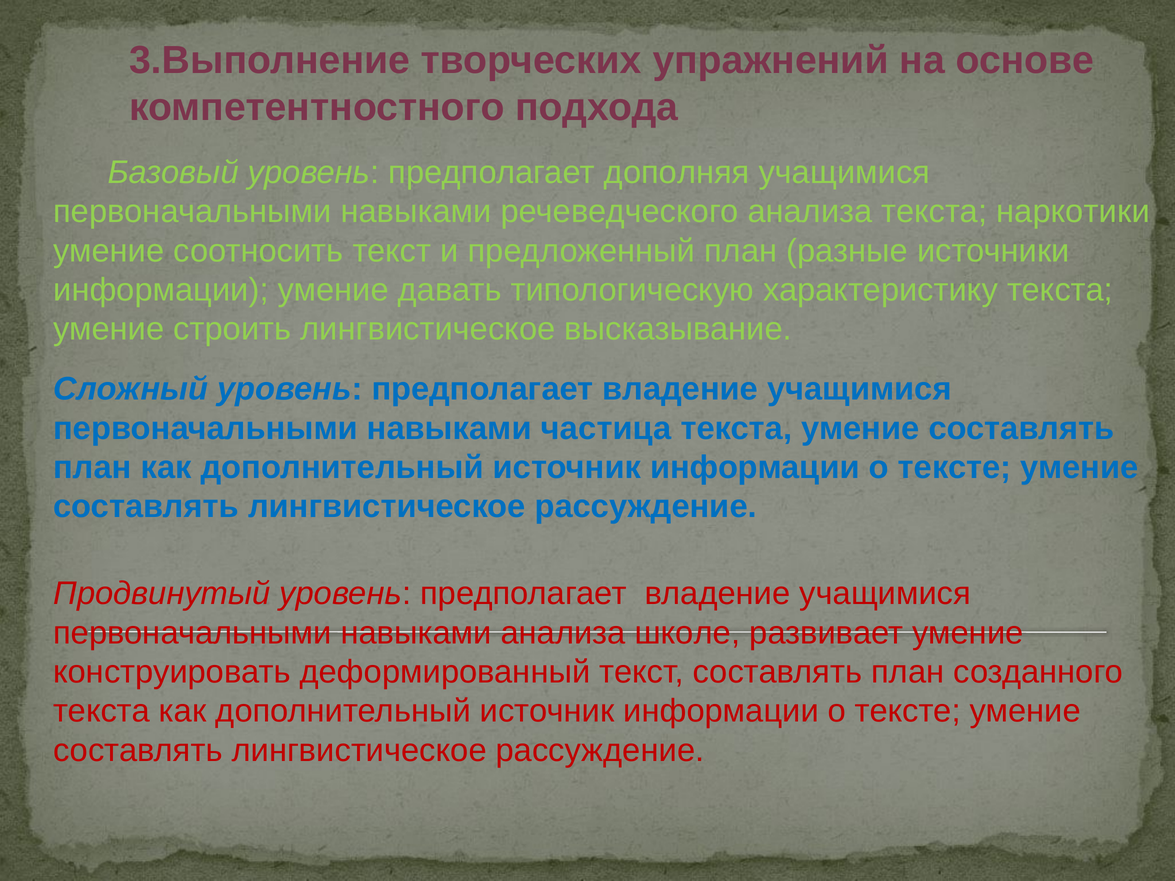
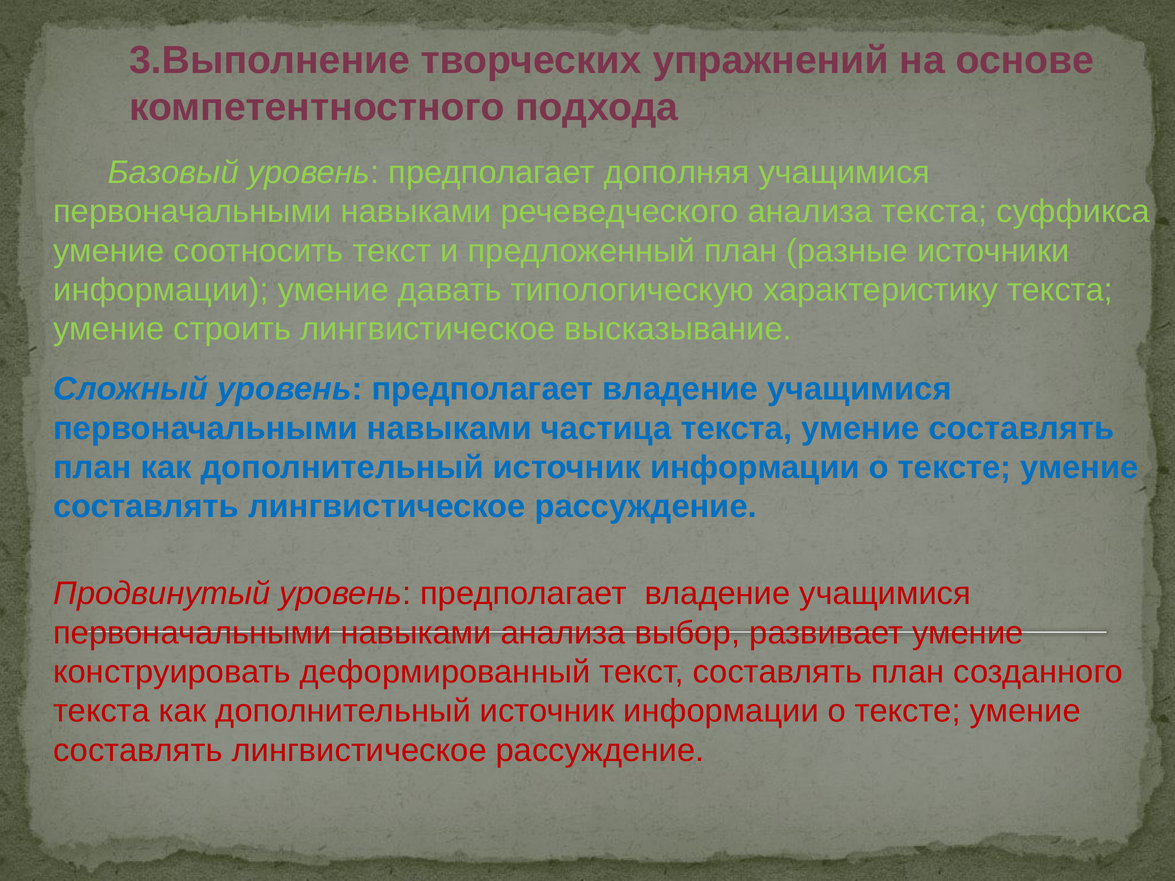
наркотики: наркотики -> суффикса
школе: школе -> выбор
